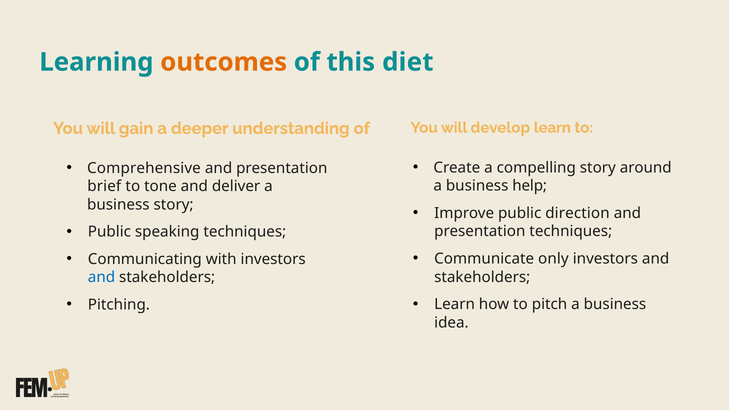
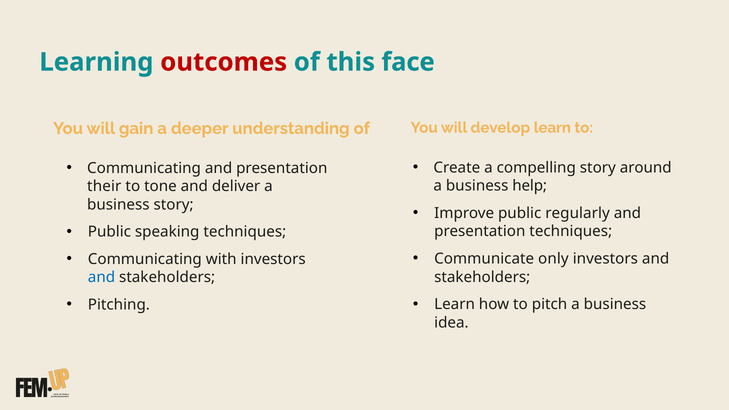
outcomes colour: orange -> red
diet: diet -> face
Comprehensive at (144, 168): Comprehensive -> Communicating
brief: brief -> their
direction: direction -> regularly
